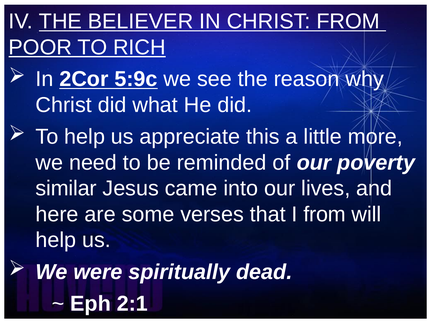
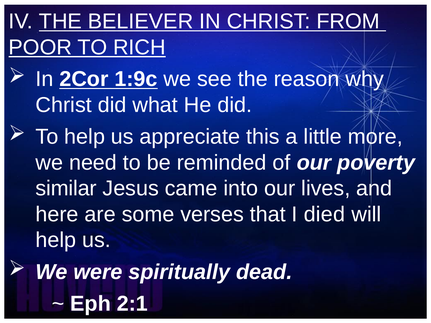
5:9c: 5:9c -> 1:9c
I from: from -> died
